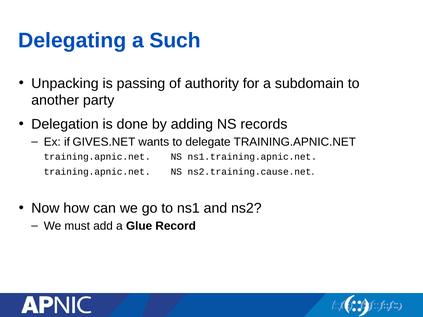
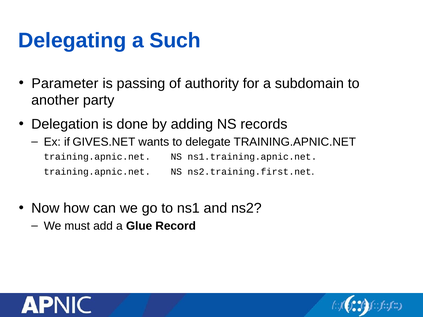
Unpacking: Unpacking -> Parameter
ns2.training.cause.net: ns2.training.cause.net -> ns2.training.first.net
